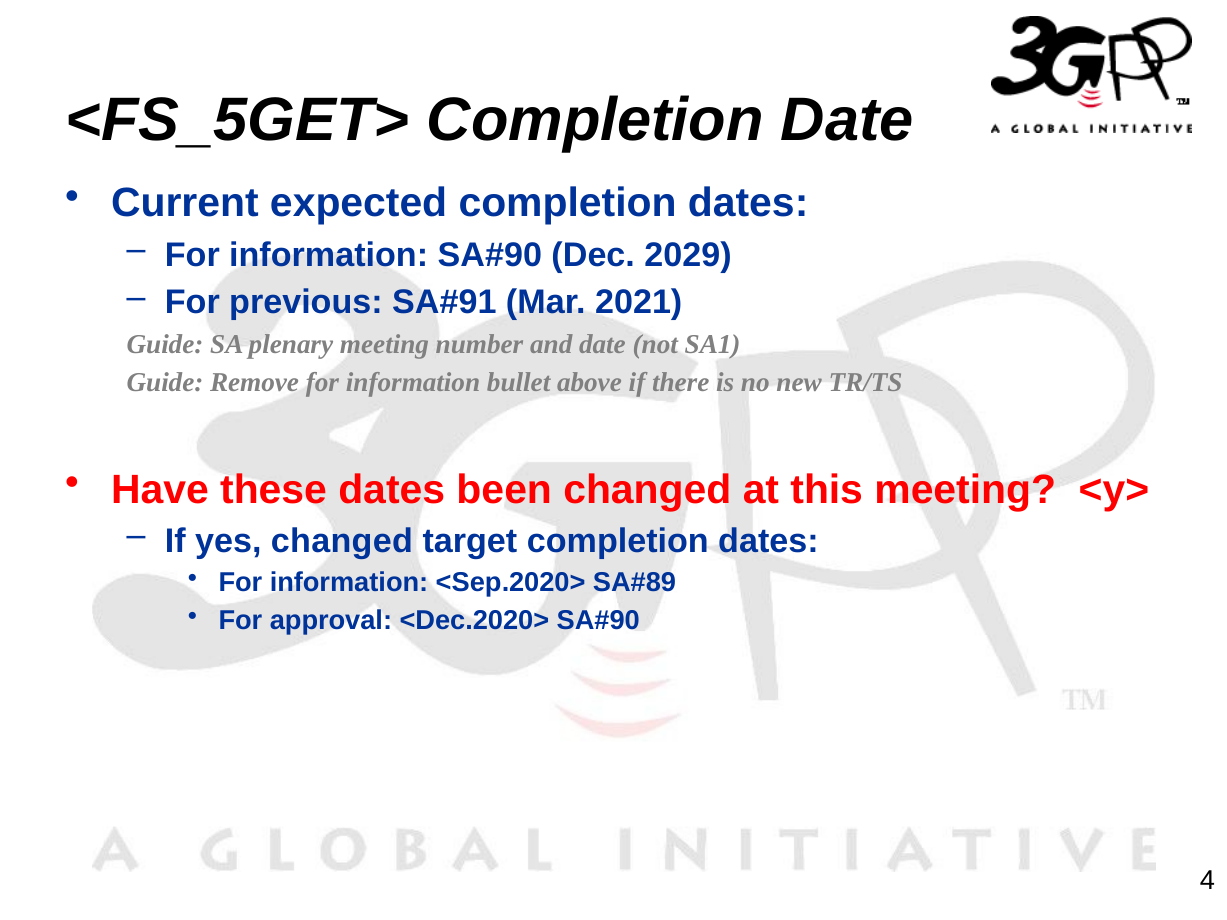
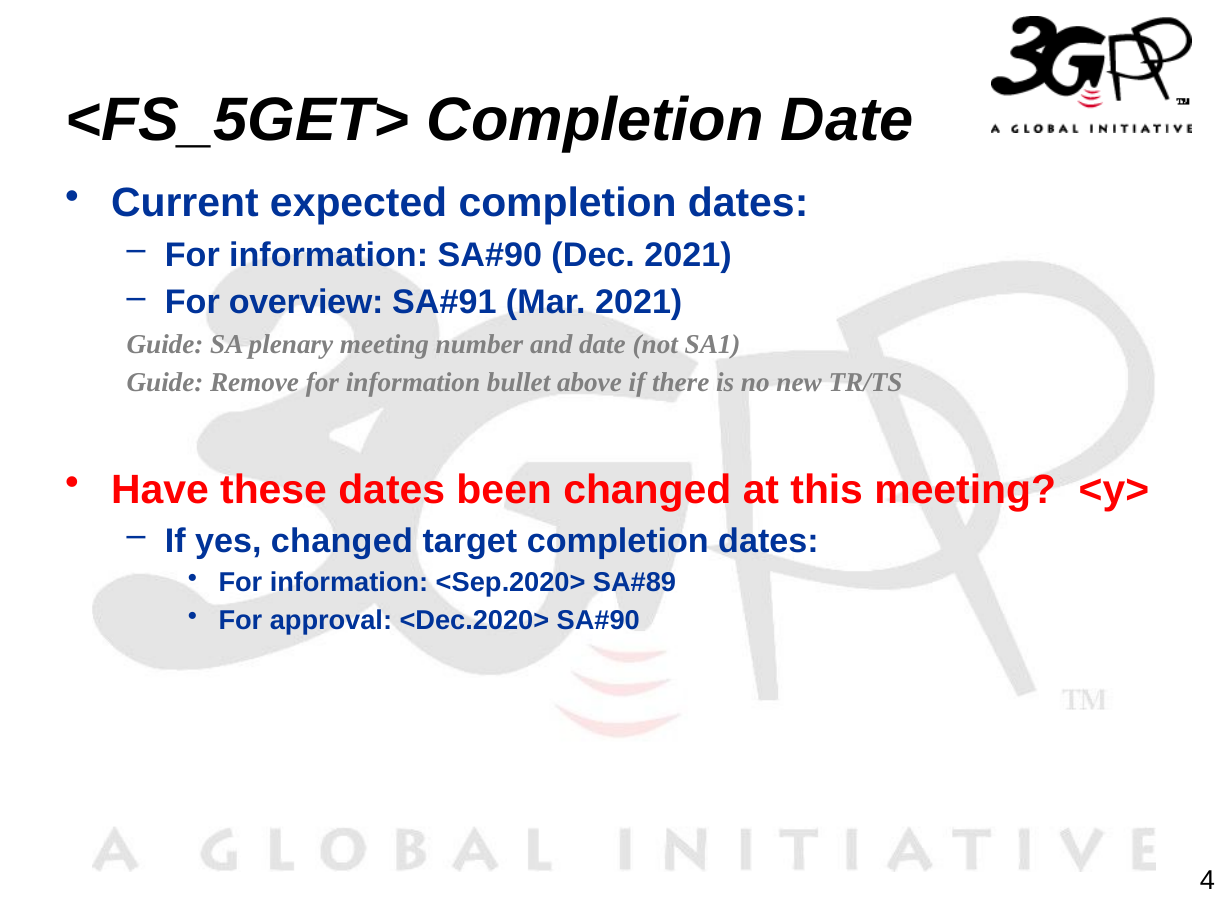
Dec 2029: 2029 -> 2021
previous: previous -> overview
